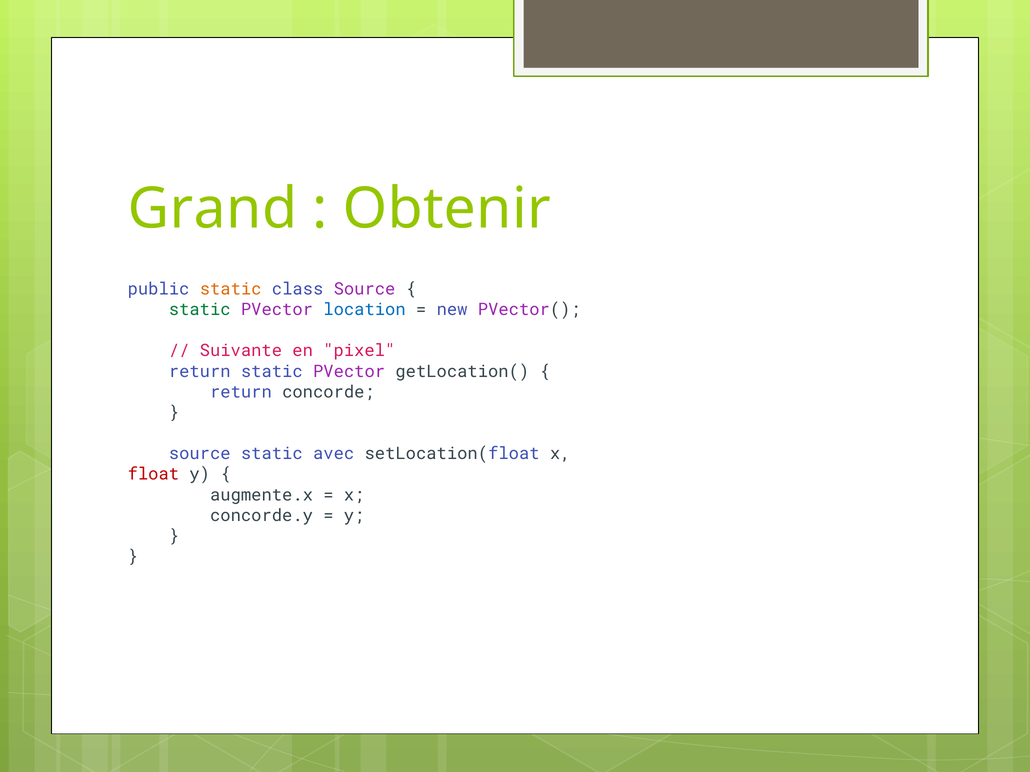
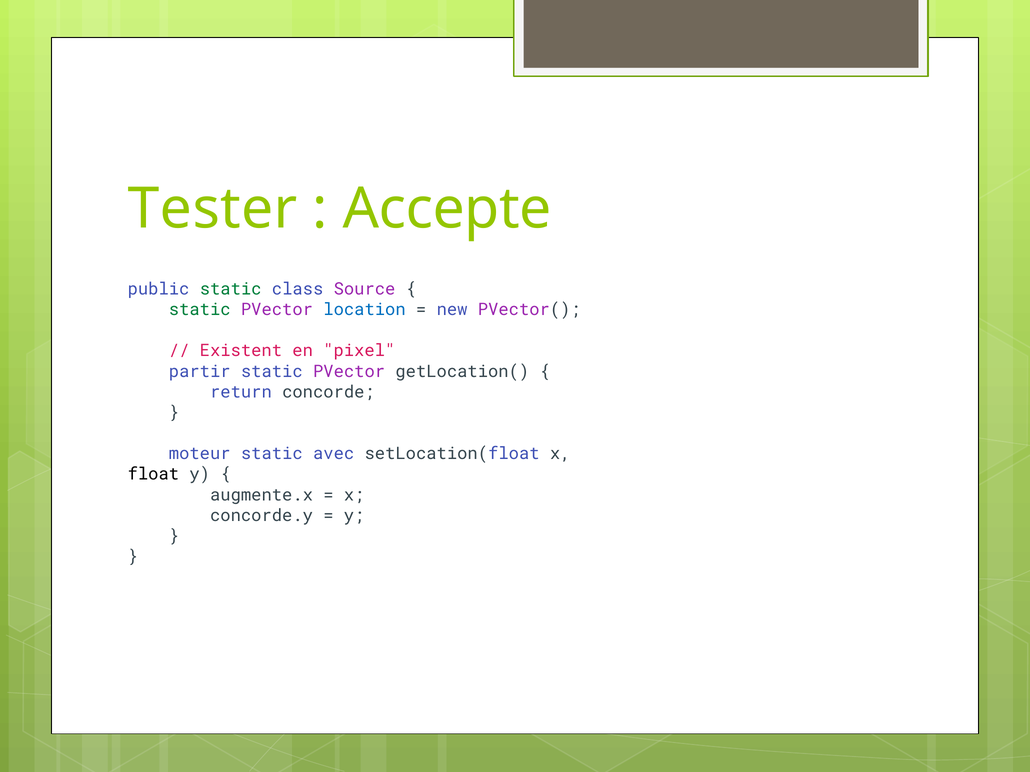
Grand: Grand -> Tester
Obtenir: Obtenir -> Accepte
static at (231, 289) colour: orange -> green
Suivante: Suivante -> Existent
return at (200, 372): return -> partir
source at (200, 454): source -> moteur
float colour: red -> black
